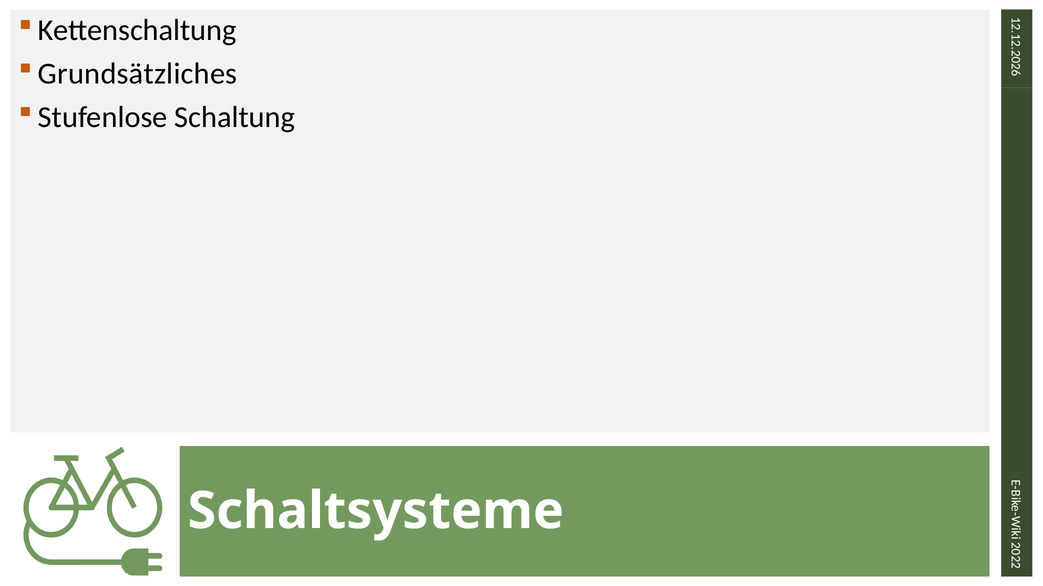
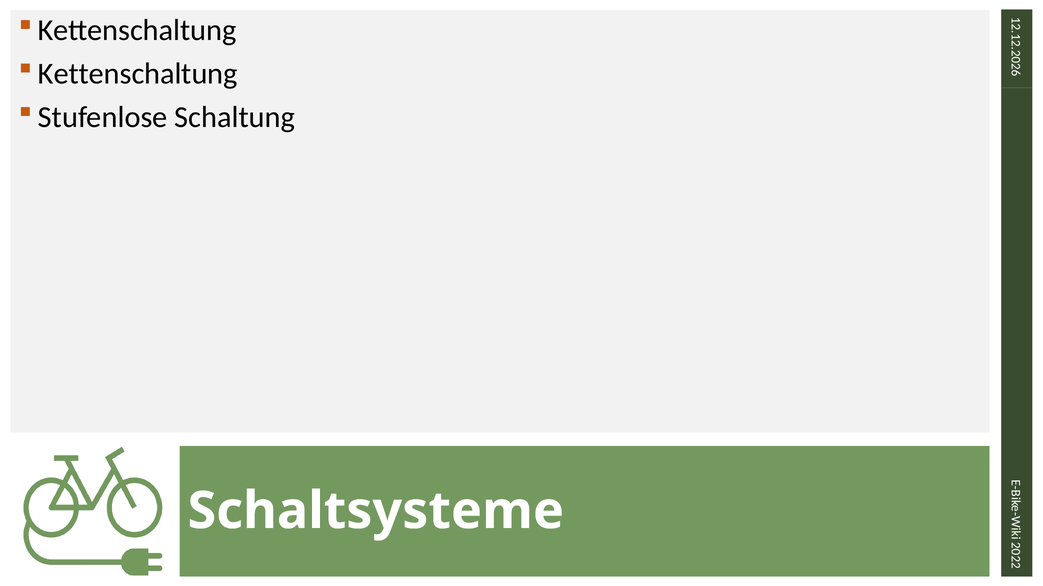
Grundsätzliches at (138, 74): Grundsätzliches -> Kettenschaltung
